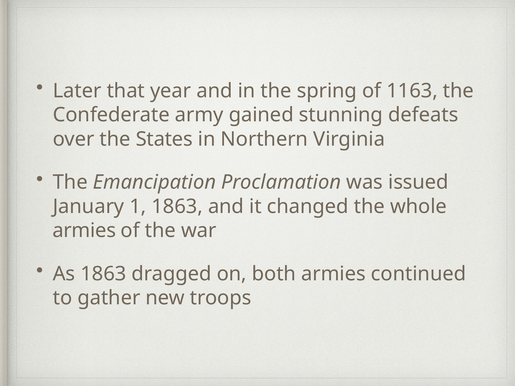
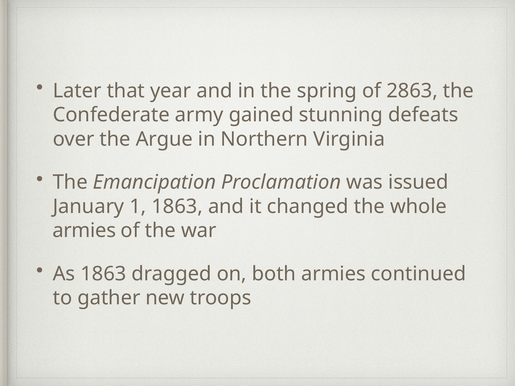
1163: 1163 -> 2863
States: States -> Argue
